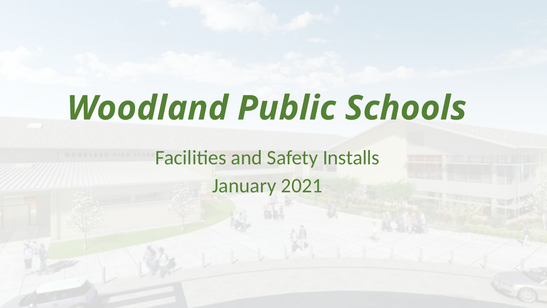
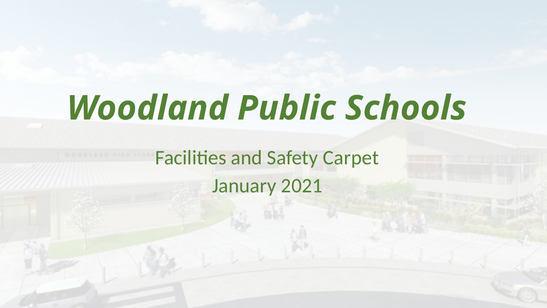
Installs: Installs -> Carpet
